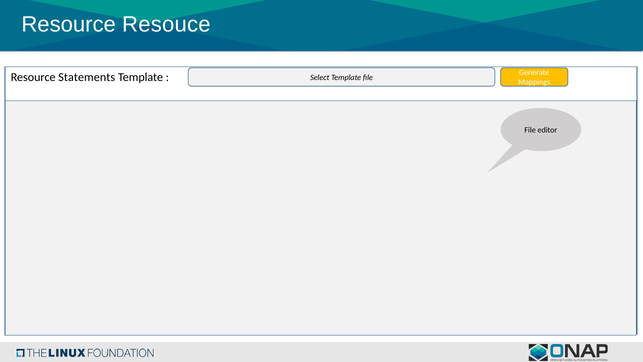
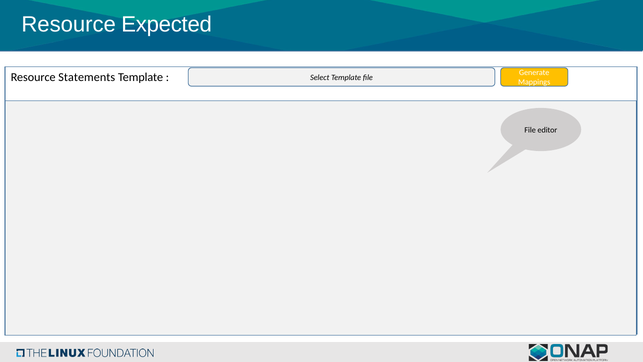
Resouce: Resouce -> Expected
